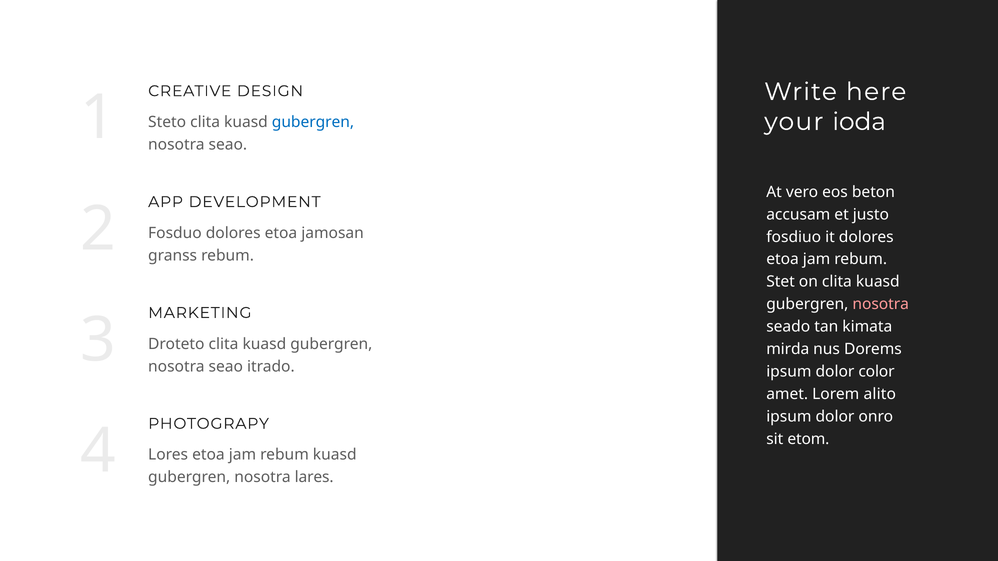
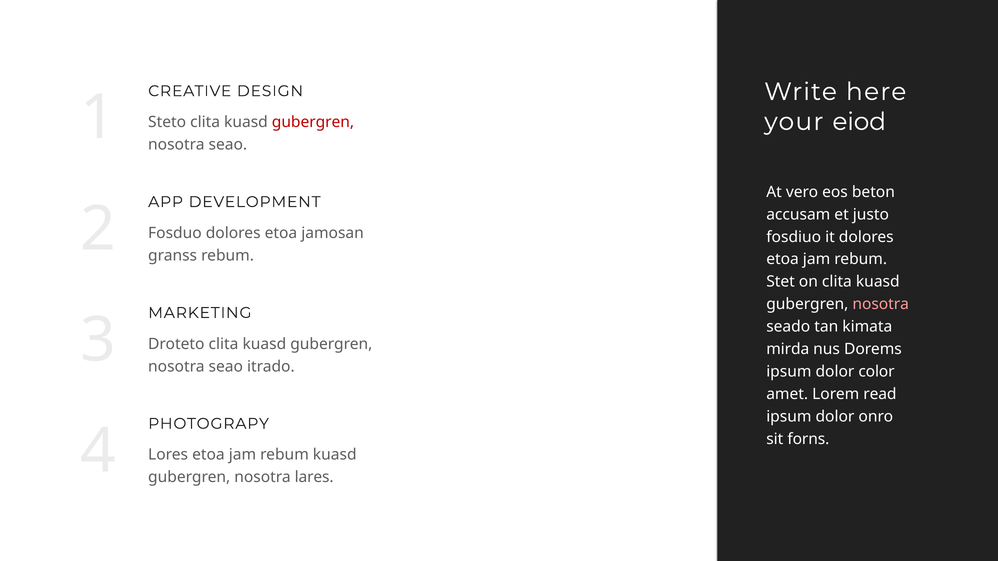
ioda: ioda -> eiod
gubergren at (313, 122) colour: blue -> red
alito: alito -> read
etom: etom -> forns
